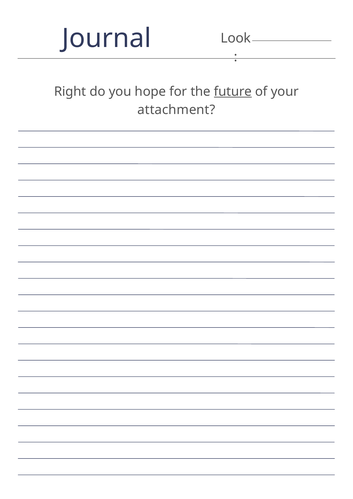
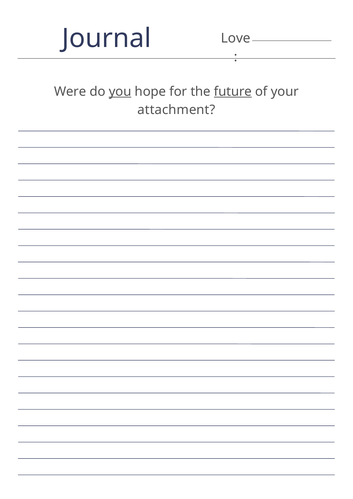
Look: Look -> Love
Right: Right -> Were
you underline: none -> present
